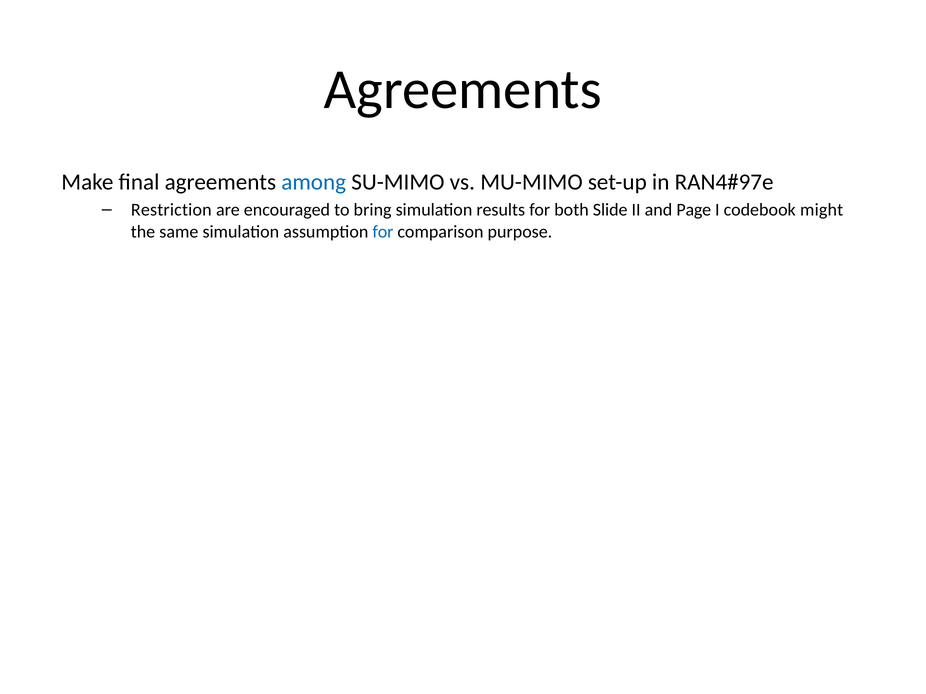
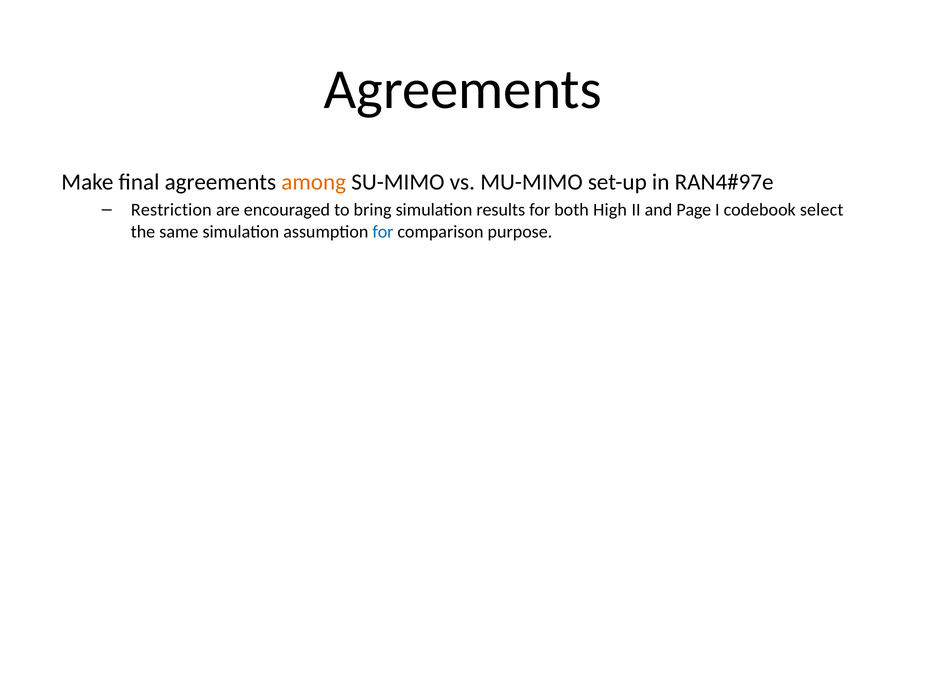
among colour: blue -> orange
Slide: Slide -> High
might: might -> select
